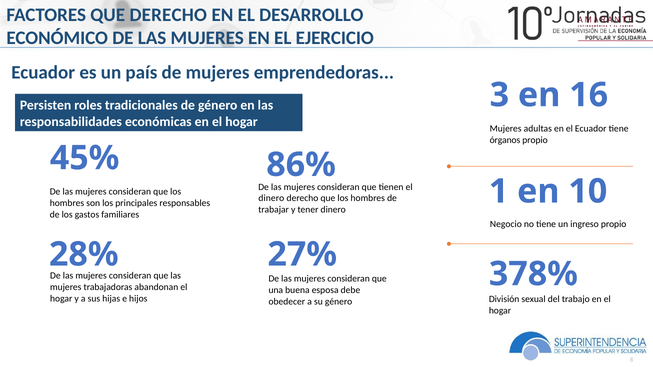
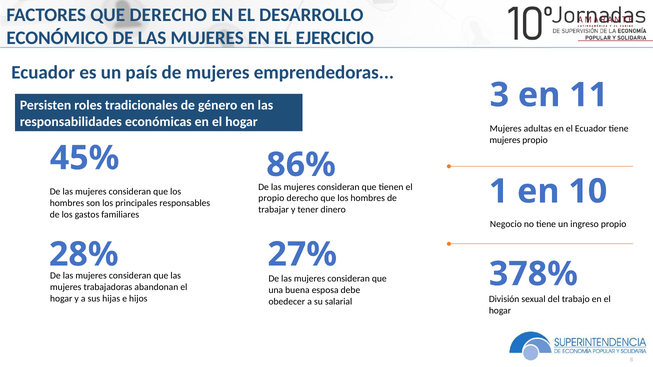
16: 16 -> 11
órganos at (505, 140): órganos -> mujeres
dinero at (271, 199): dinero -> propio
su género: género -> salarial
